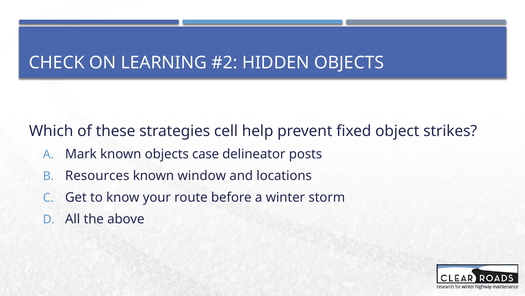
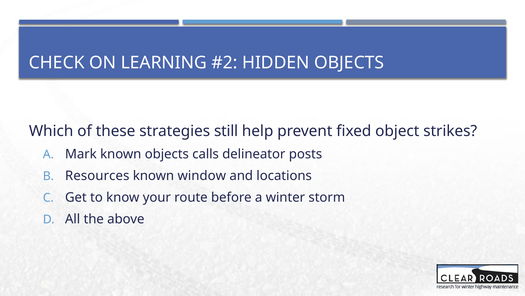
cell: cell -> still
case: case -> calls
